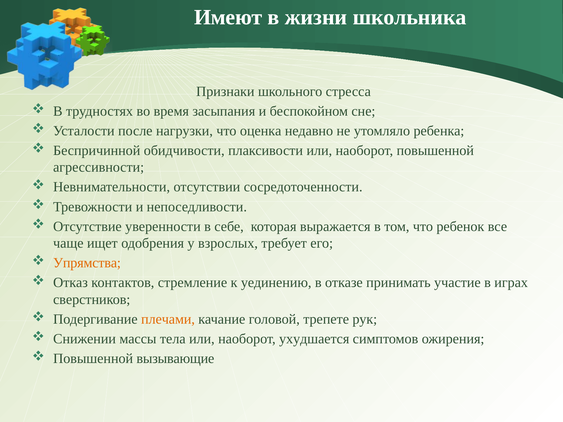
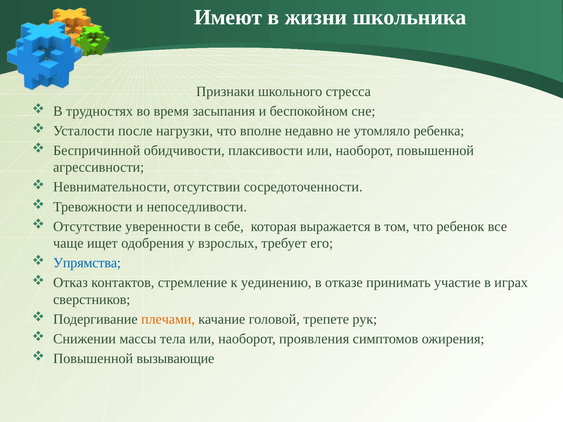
оценка: оценка -> вполне
Упрямства colour: orange -> blue
ухудшается: ухудшается -> проявления
